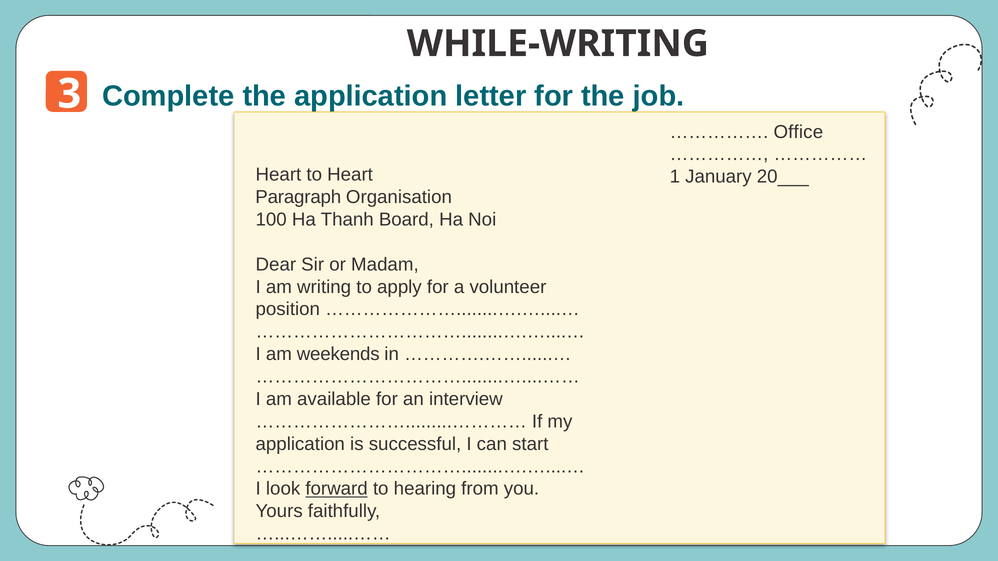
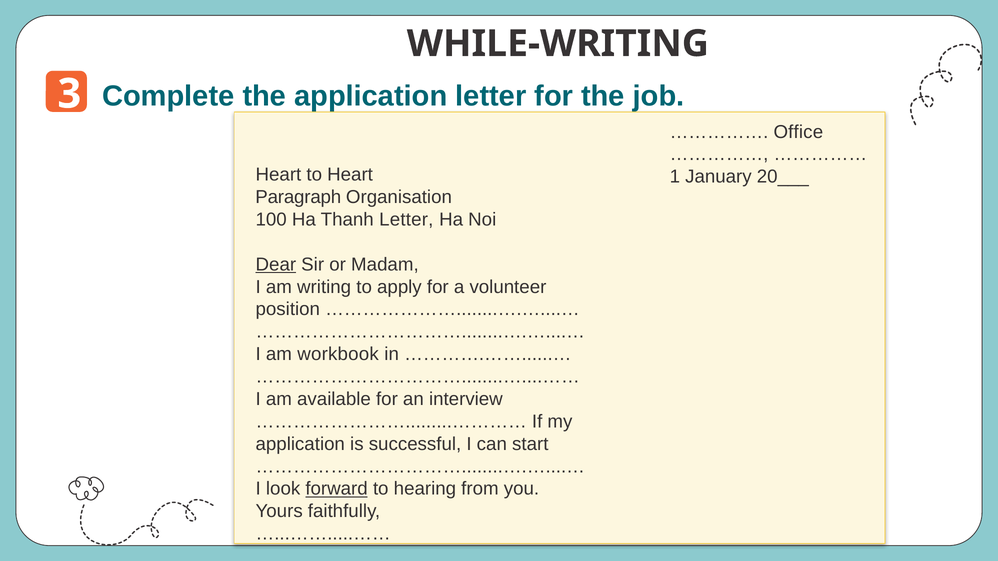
Thanh Board: Board -> Letter
Dear underline: none -> present
weekends: weekends -> workbook
